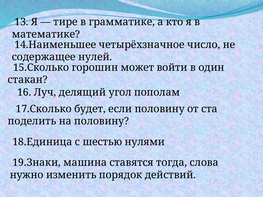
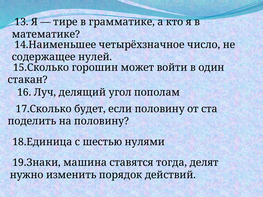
слова: слова -> делят
